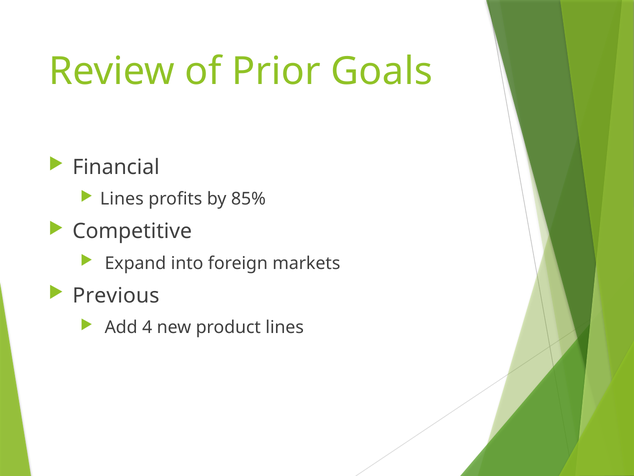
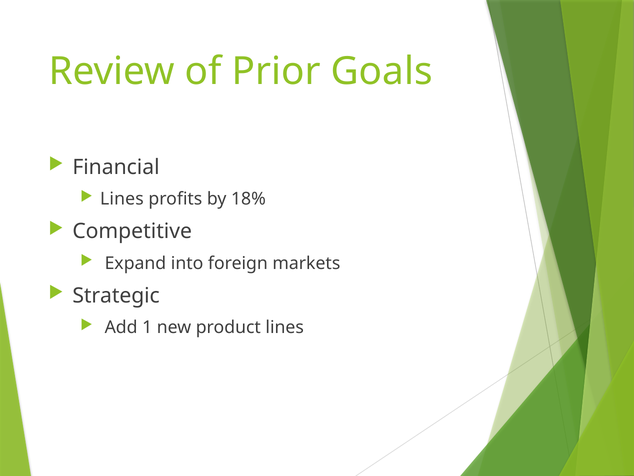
85%: 85% -> 18%
Previous: Previous -> Strategic
4: 4 -> 1
